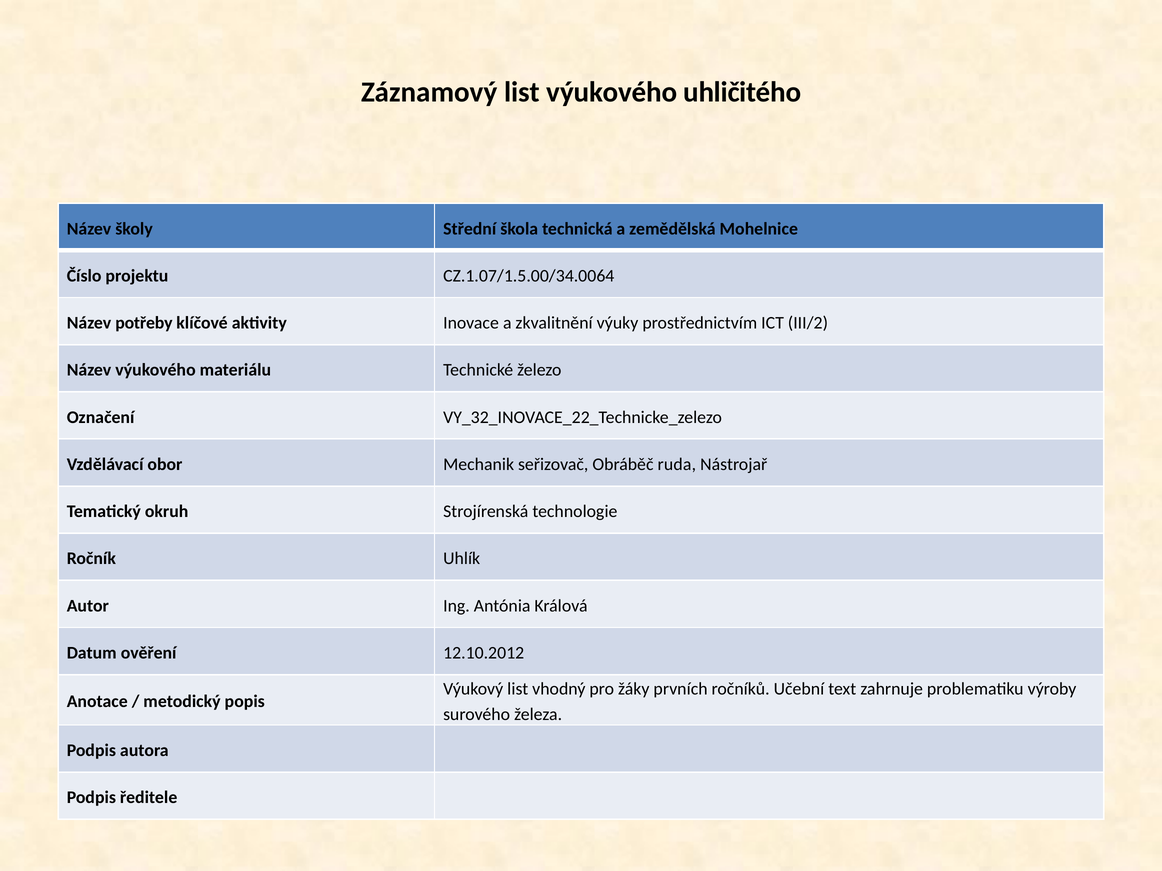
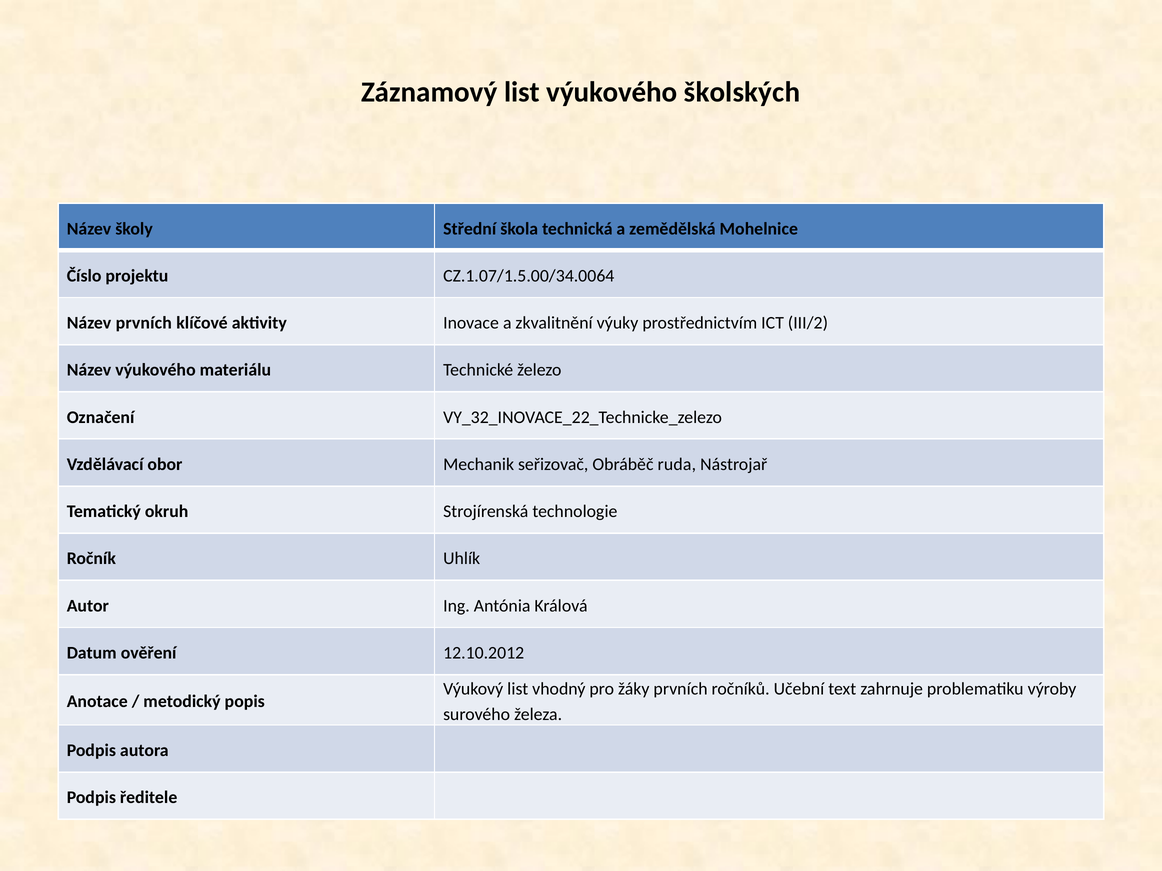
uhličitého: uhličitého -> školských
Název potřeby: potřeby -> prvních
